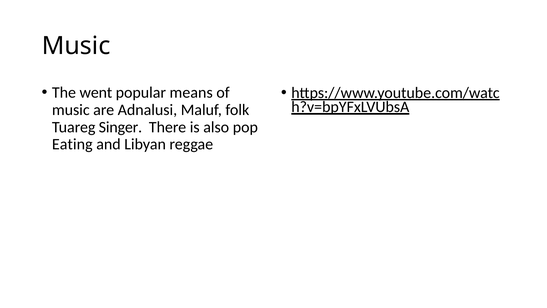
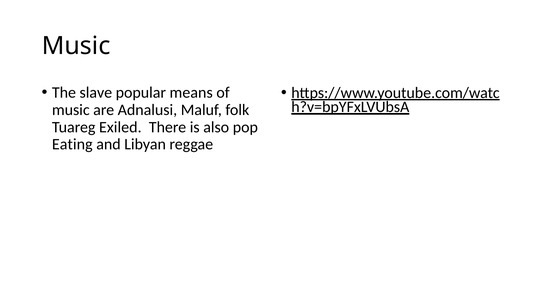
went: went -> slave
Singer: Singer -> Exiled
